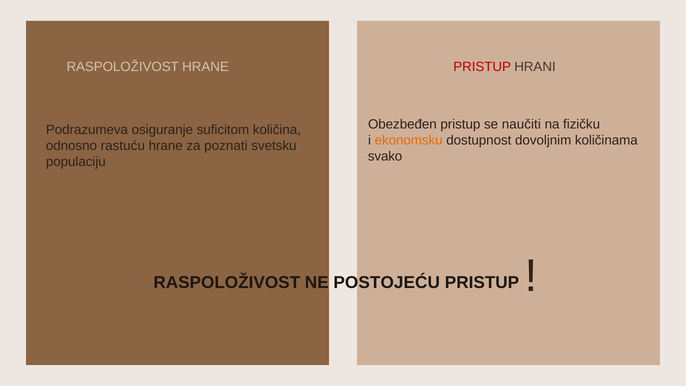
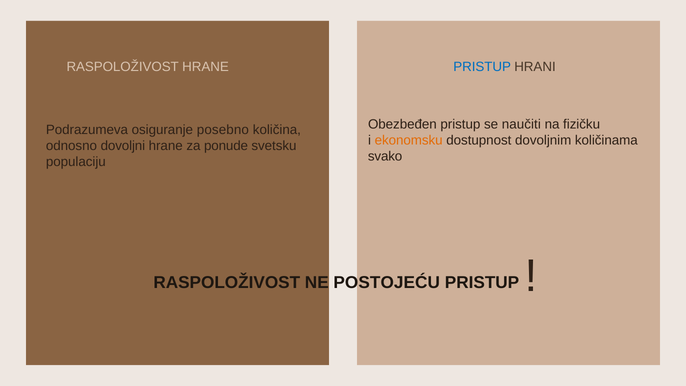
PRISTUP at (482, 67) colour: red -> blue
suficitom: suficitom -> posebno
rastuću: rastuću -> dovoljni
poznati: poznati -> ponude
